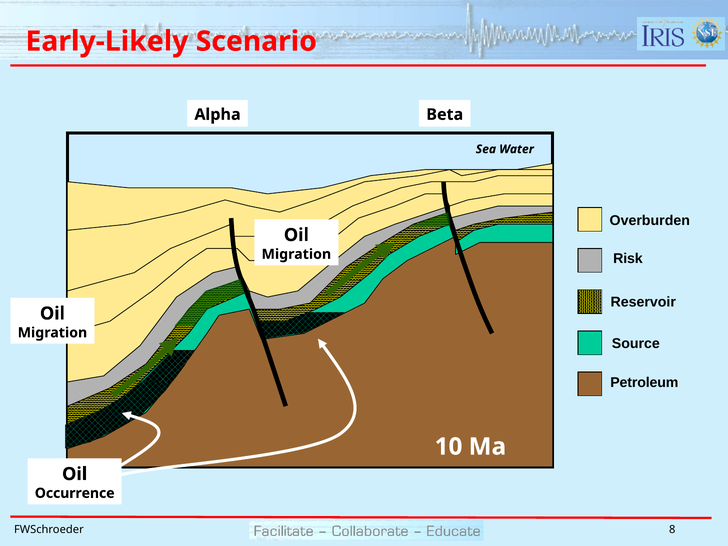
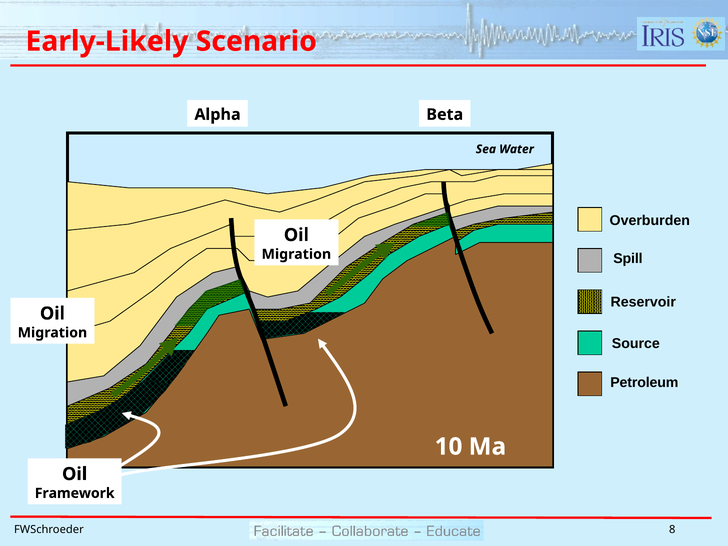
Risk: Risk -> Spill
Occurrence: Occurrence -> Framework
